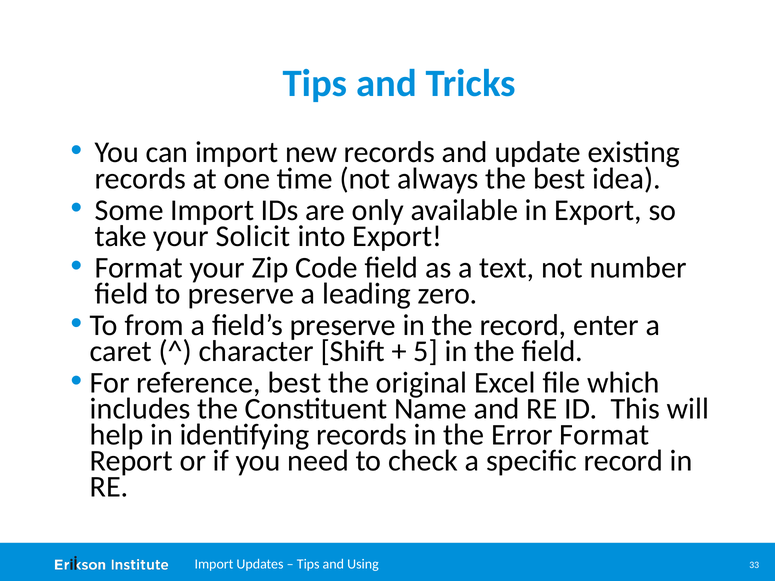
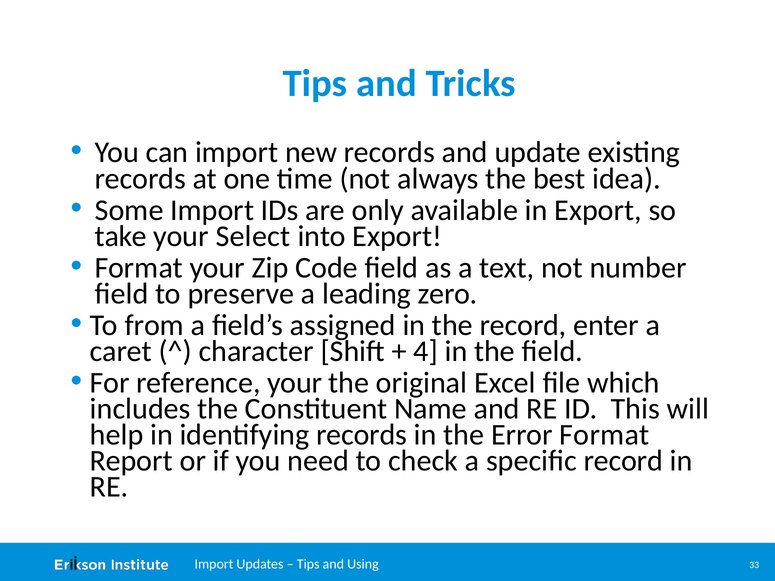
Solicit: Solicit -> Select
field’s preserve: preserve -> assigned
5: 5 -> 4
reference best: best -> your
